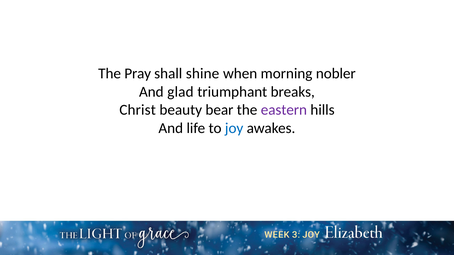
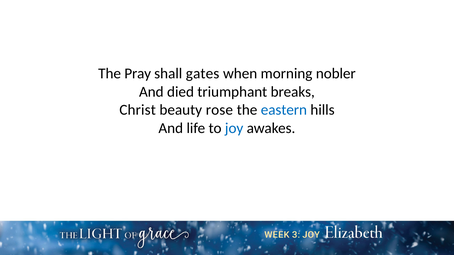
shine: shine -> gates
glad: glad -> died
bear: bear -> rose
eastern colour: purple -> blue
